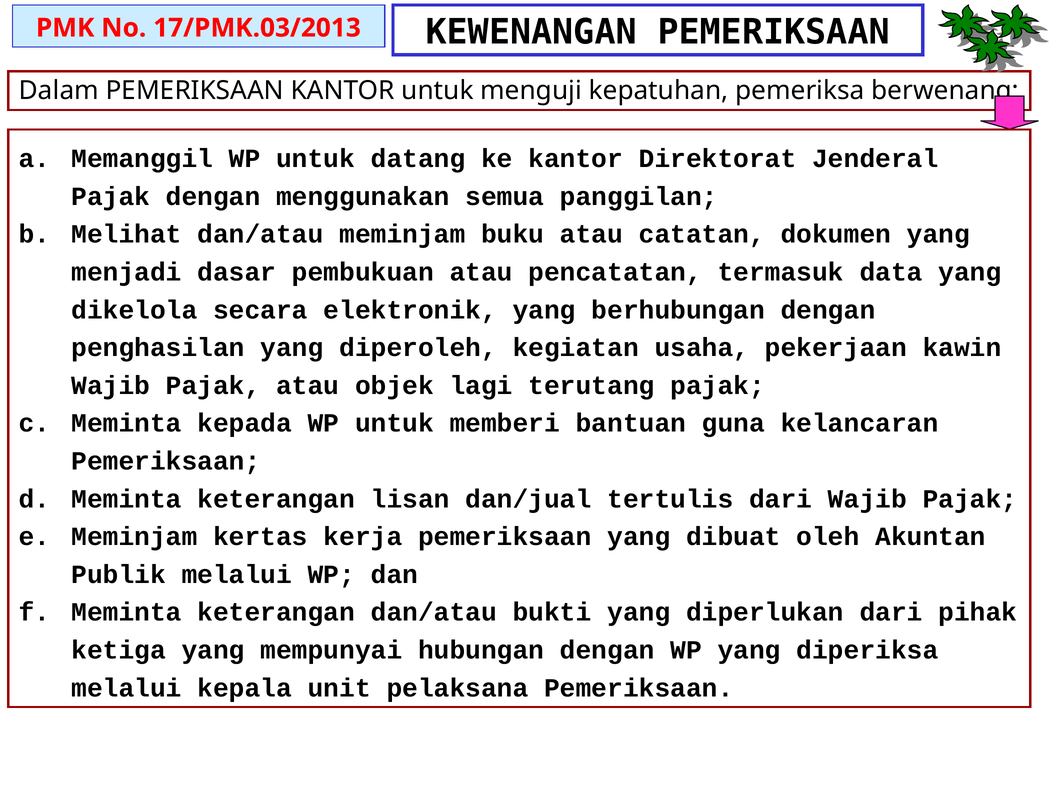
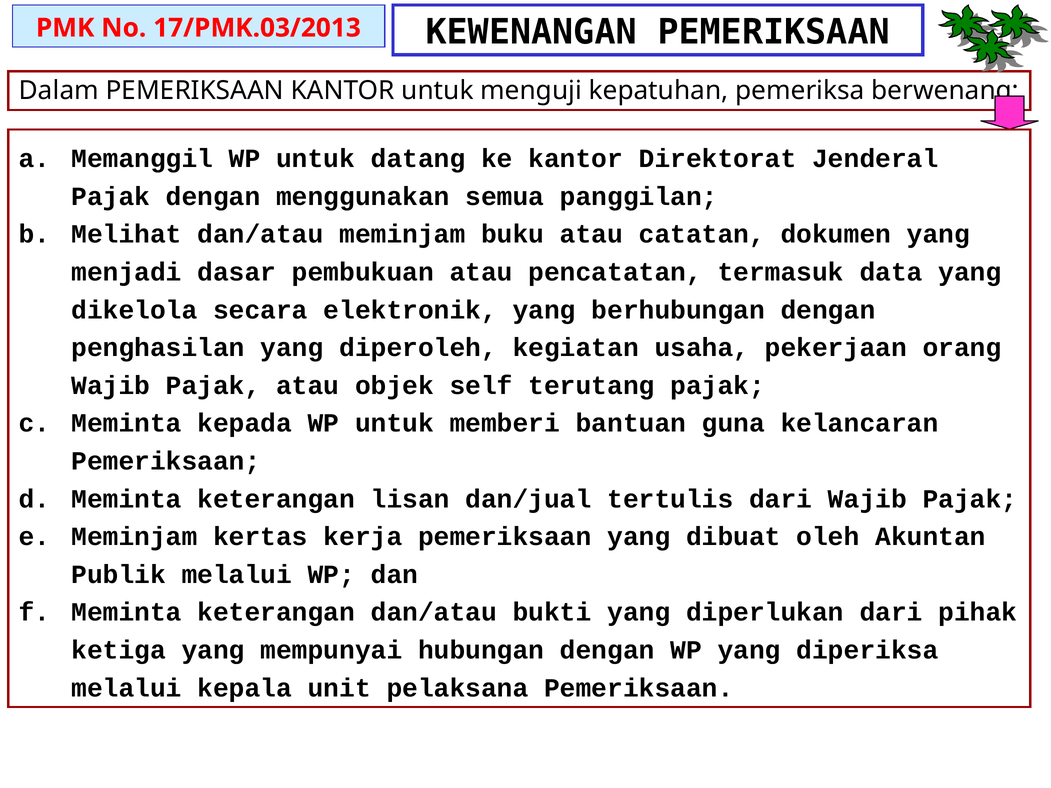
kawin: kawin -> orang
lagi: lagi -> self
